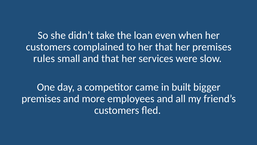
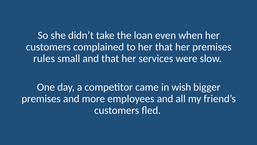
built: built -> wish
